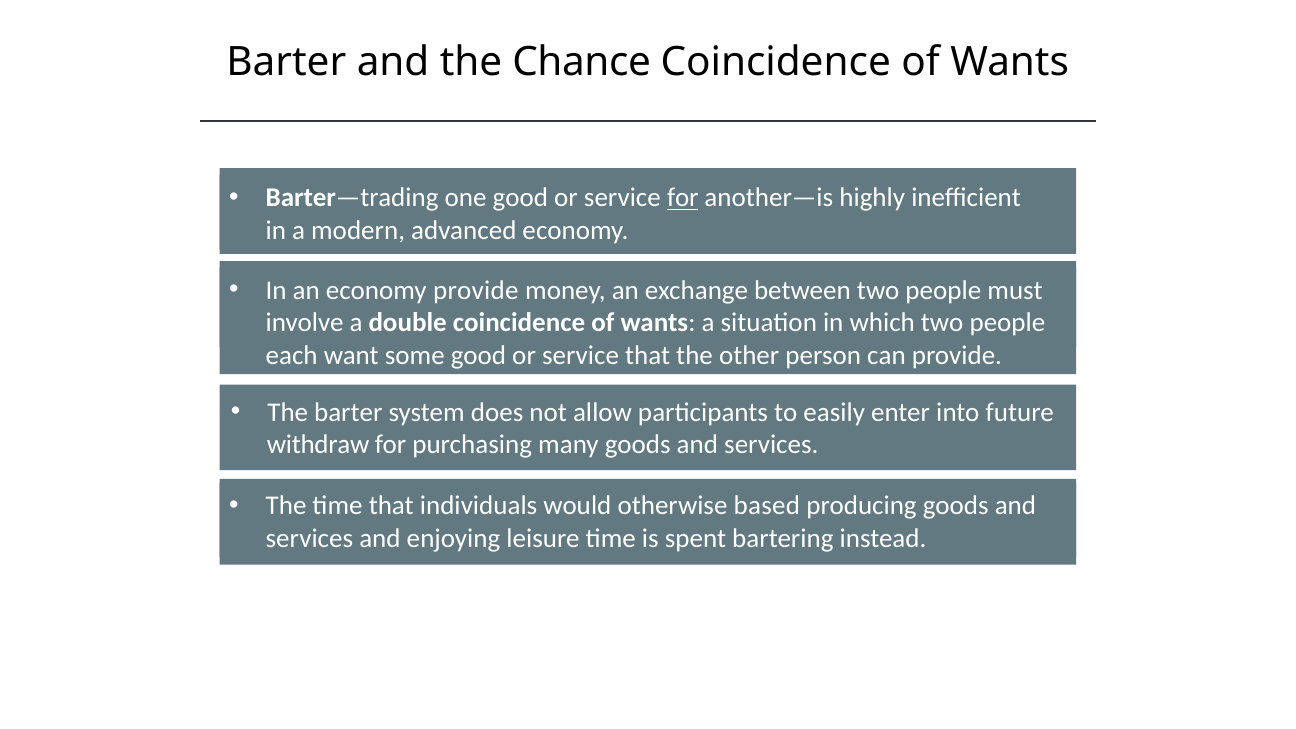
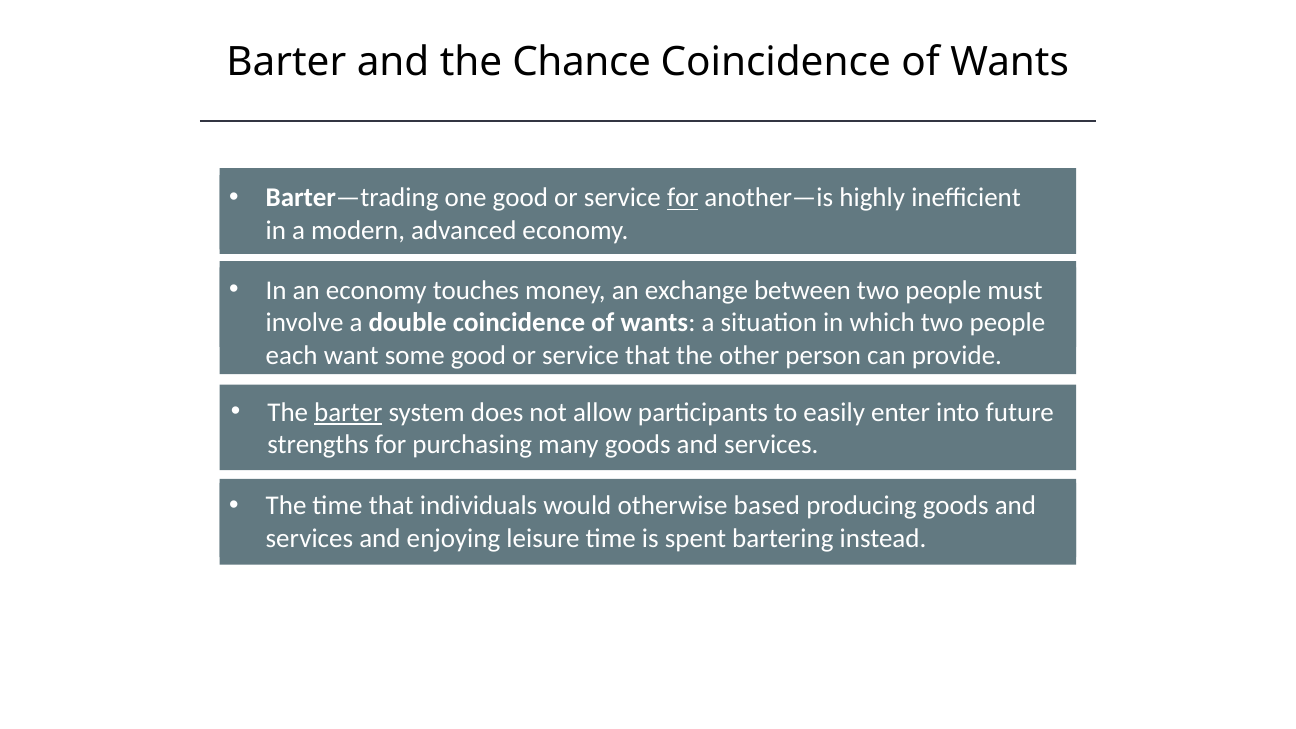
economy provide: provide -> touches
barter at (348, 412) underline: none -> present
withdraw: withdraw -> strengths
